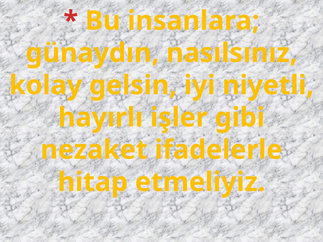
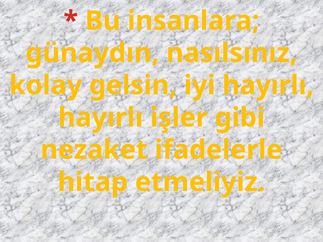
iyi niyetli: niyetli -> hayırlı
